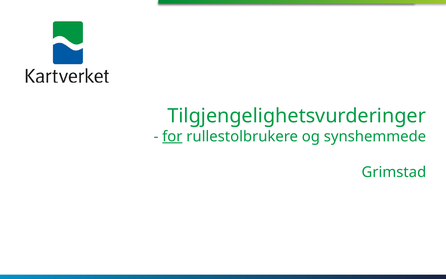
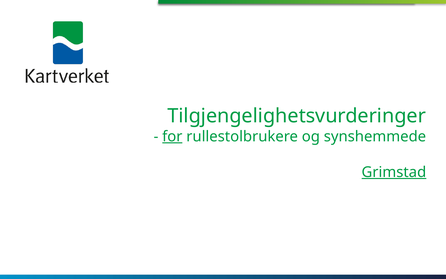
Grimstad underline: none -> present
